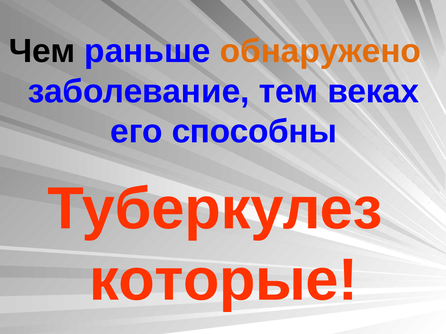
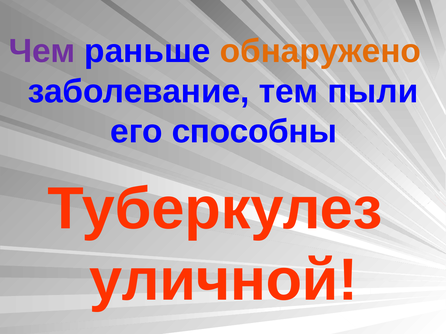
Чем colour: black -> purple
веках: веках -> пыли
которые: которые -> уличной
